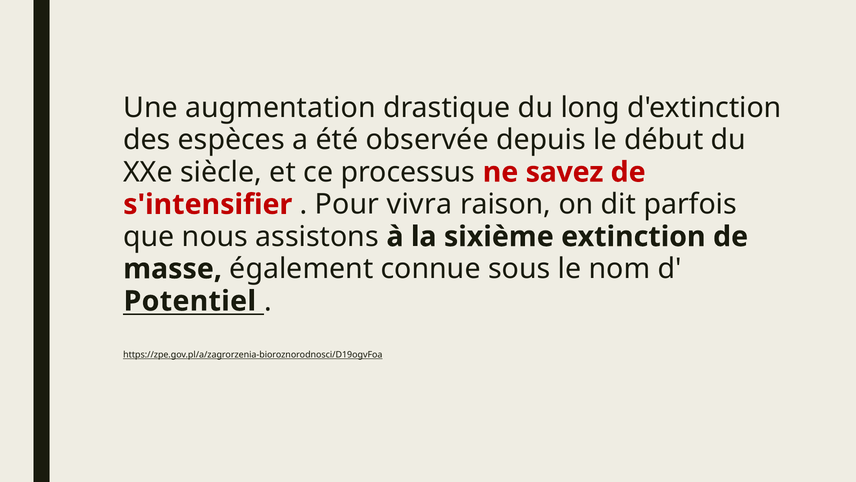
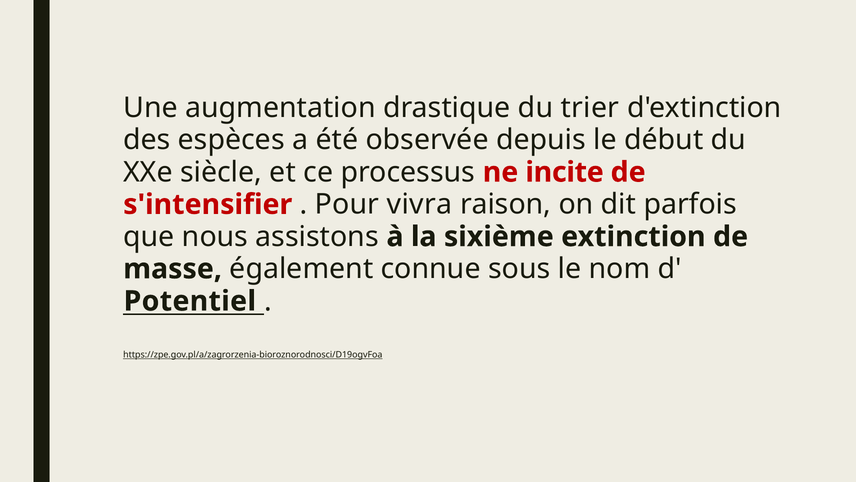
long: long -> trier
savez: savez -> incite
